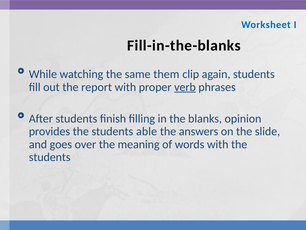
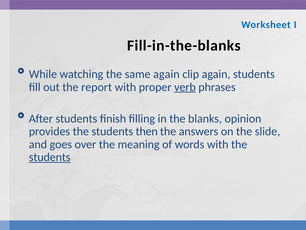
same them: them -> again
able: able -> then
students at (50, 157) underline: none -> present
